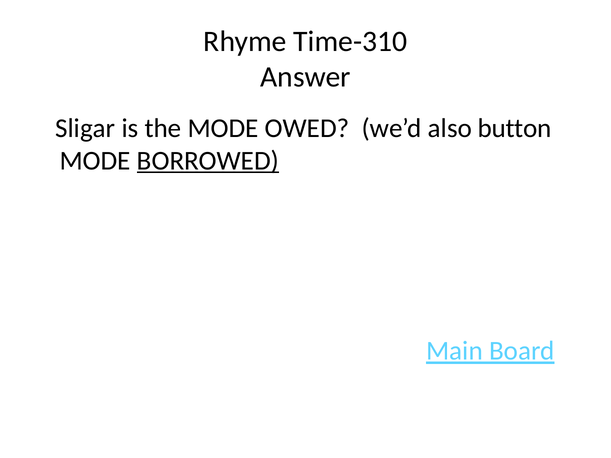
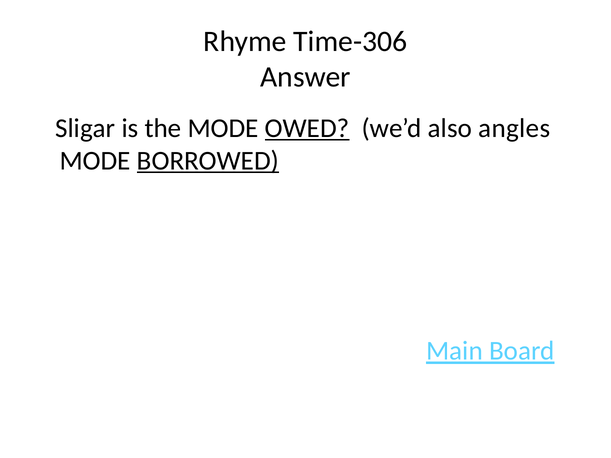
Time-310: Time-310 -> Time-306
OWED underline: none -> present
button: button -> angles
